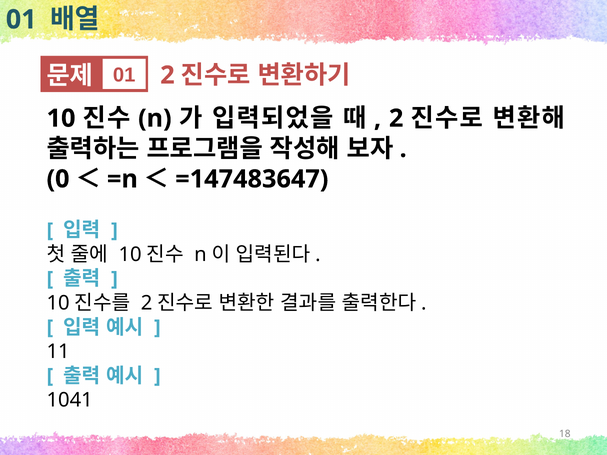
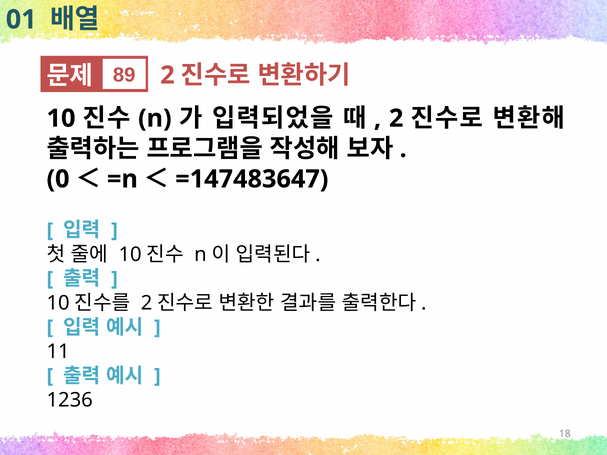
01 at (124, 75): 01 -> 89
1041: 1041 -> 1236
